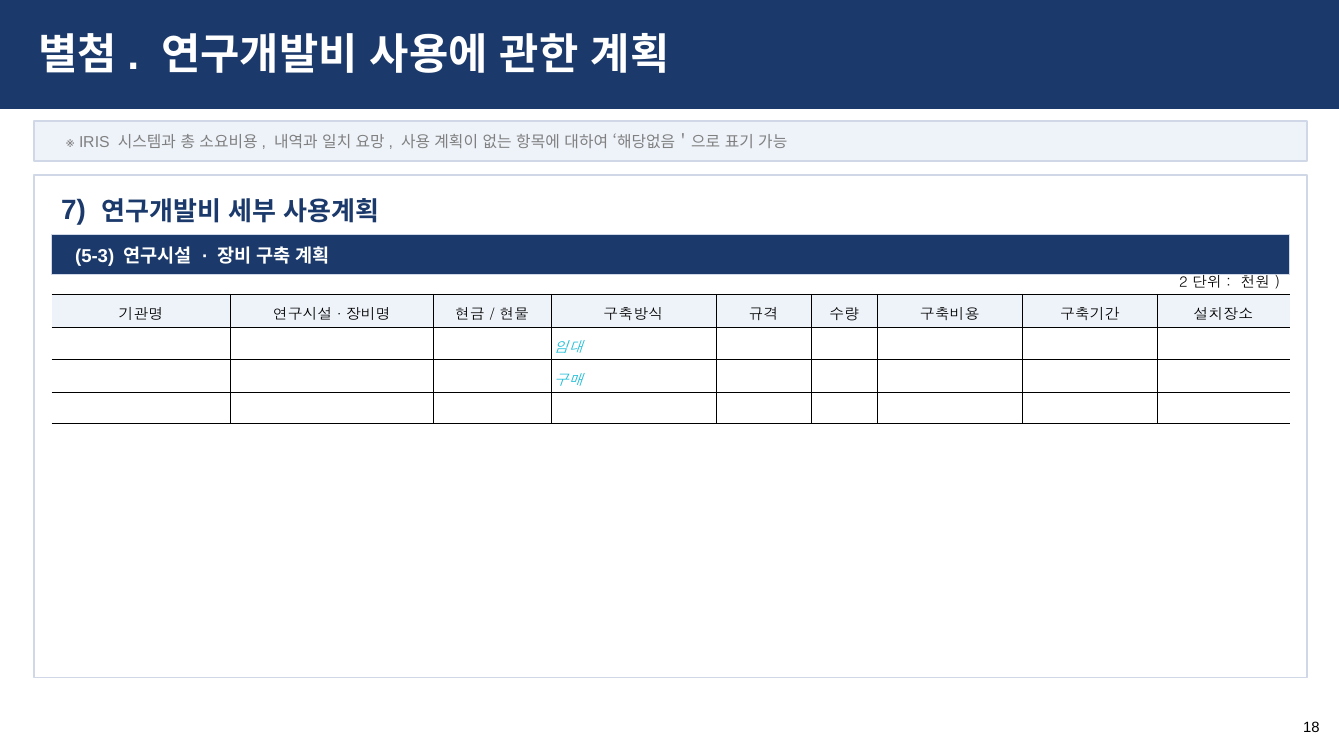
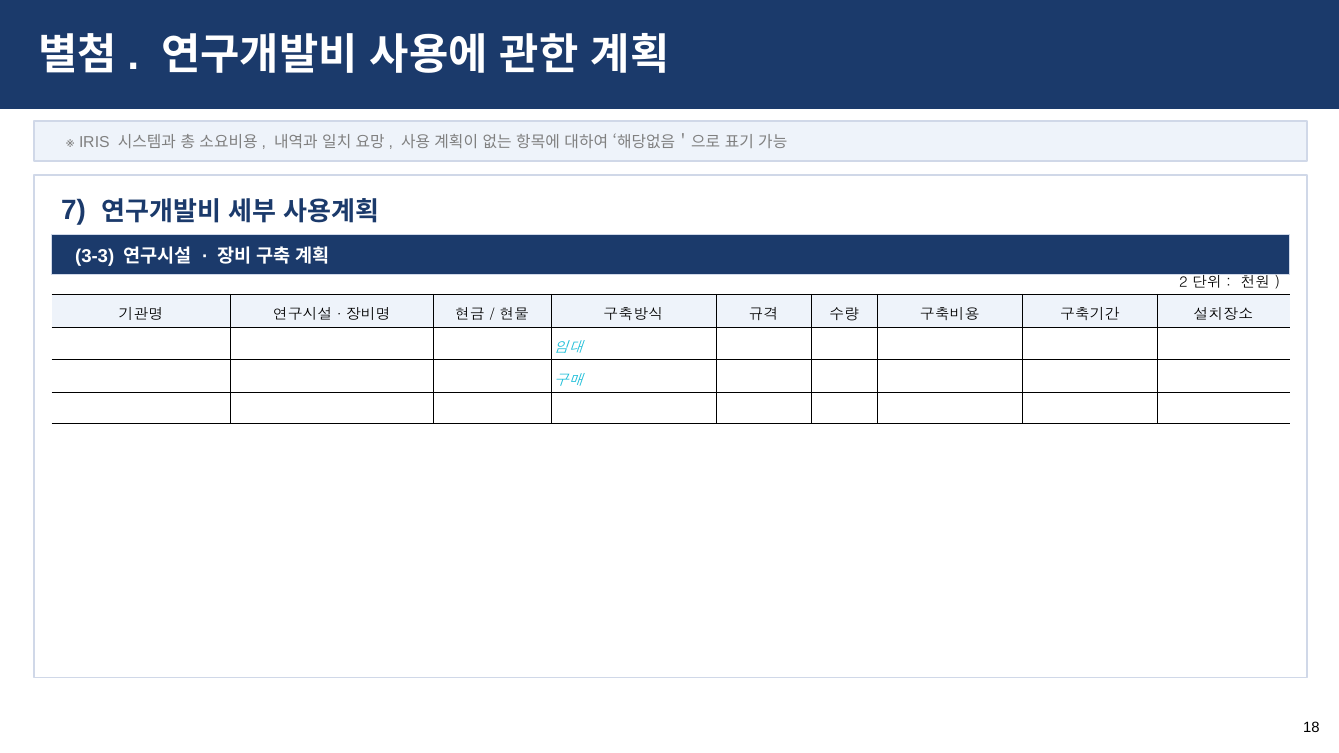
5-3: 5-3 -> 3-3
